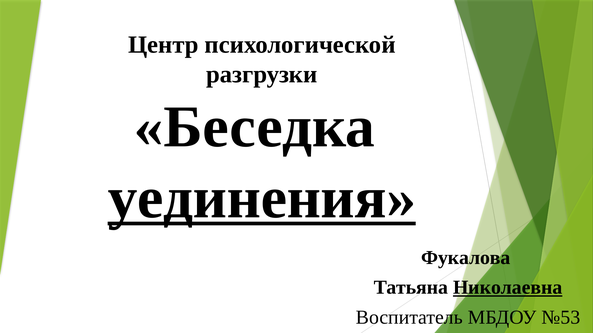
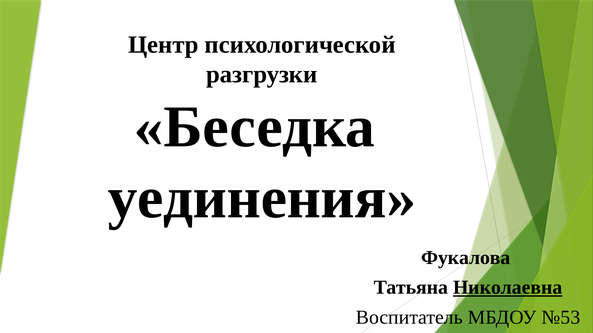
уединения underline: present -> none
